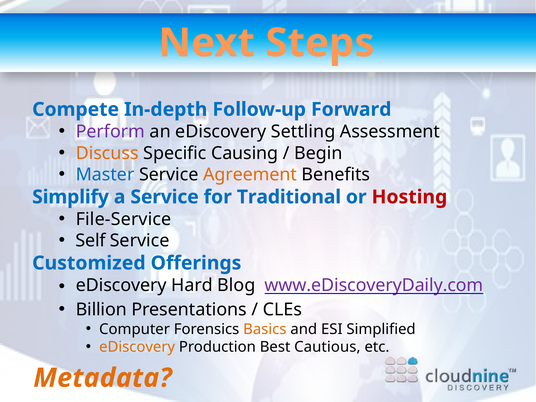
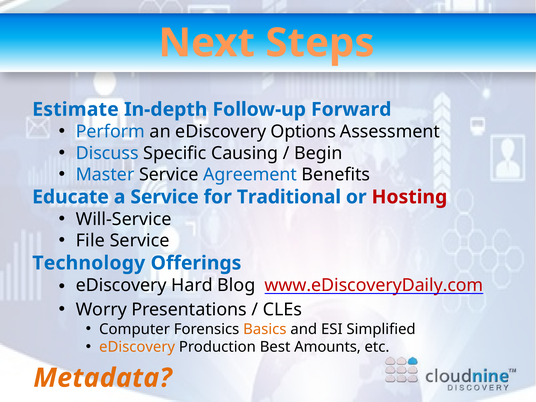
Compete: Compete -> Estimate
Perform colour: purple -> blue
Settling: Settling -> Options
Discuss colour: orange -> blue
Agreement colour: orange -> blue
Simplify: Simplify -> Educate
File-Service: File-Service -> Will-Service
Self: Self -> File
Customized: Customized -> Technology
www.eDiscoveryDaily.com colour: purple -> red
Billion: Billion -> Worry
Cautious: Cautious -> Amounts
